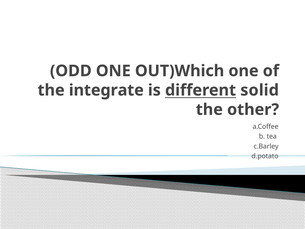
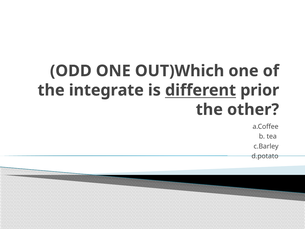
solid: solid -> prior
